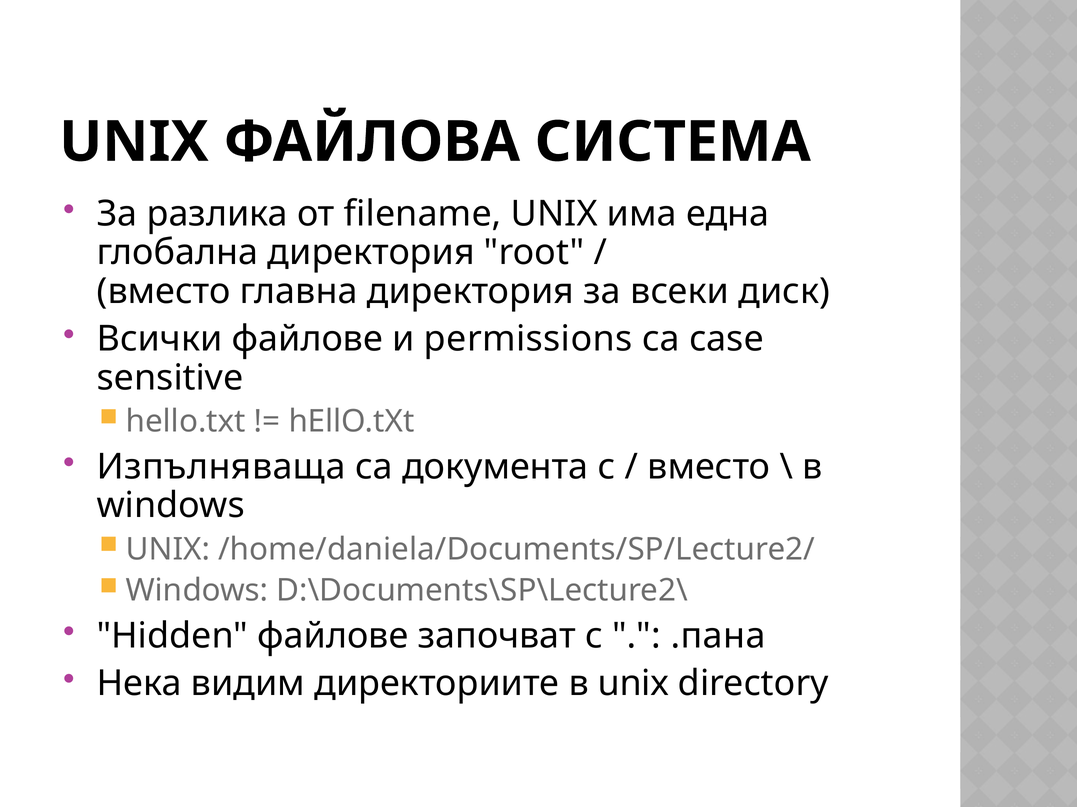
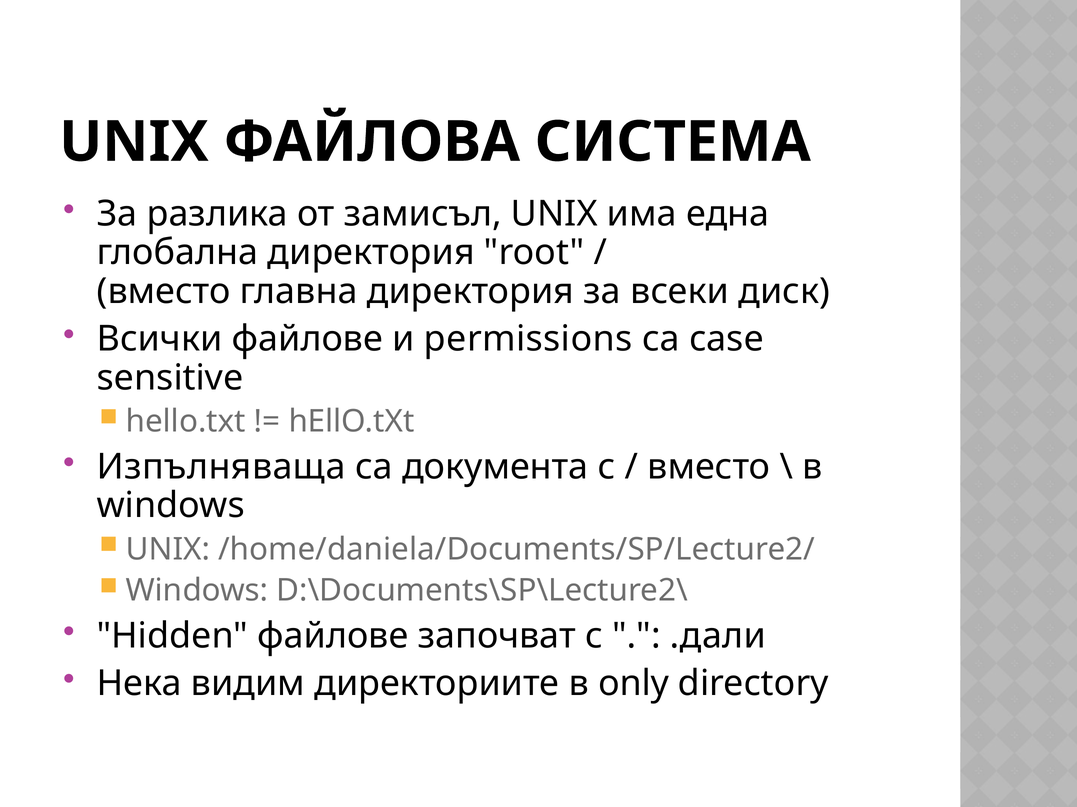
filename: filename -> замисъл
.пана: .пана -> .дали
в unix: unix -> only
